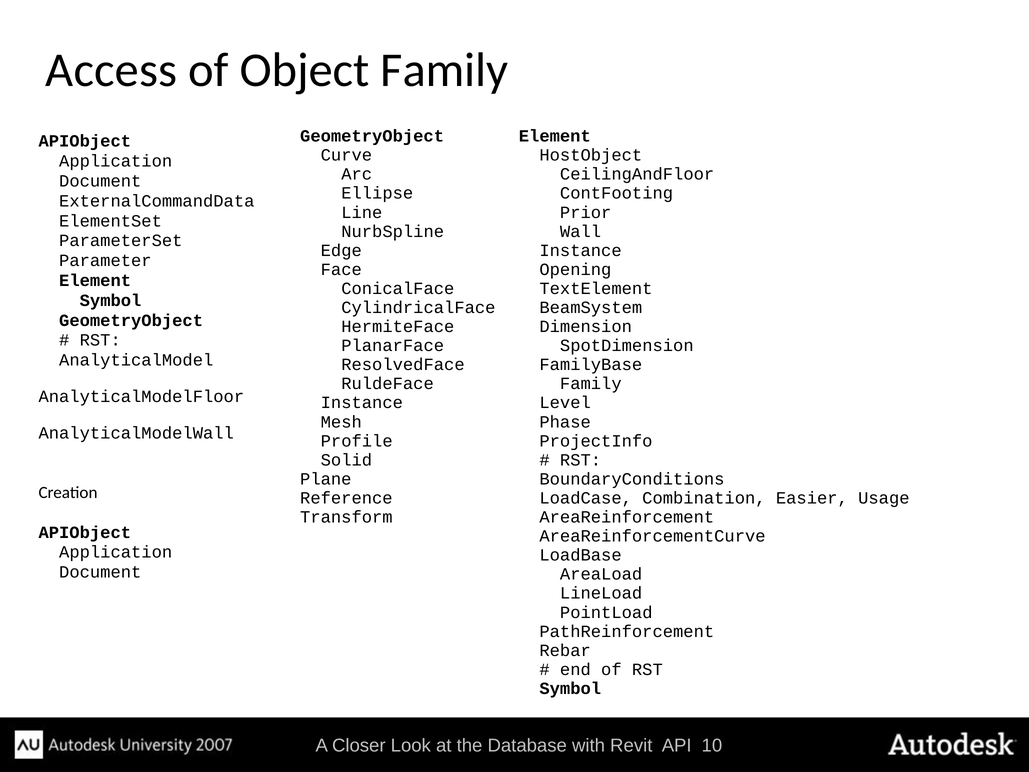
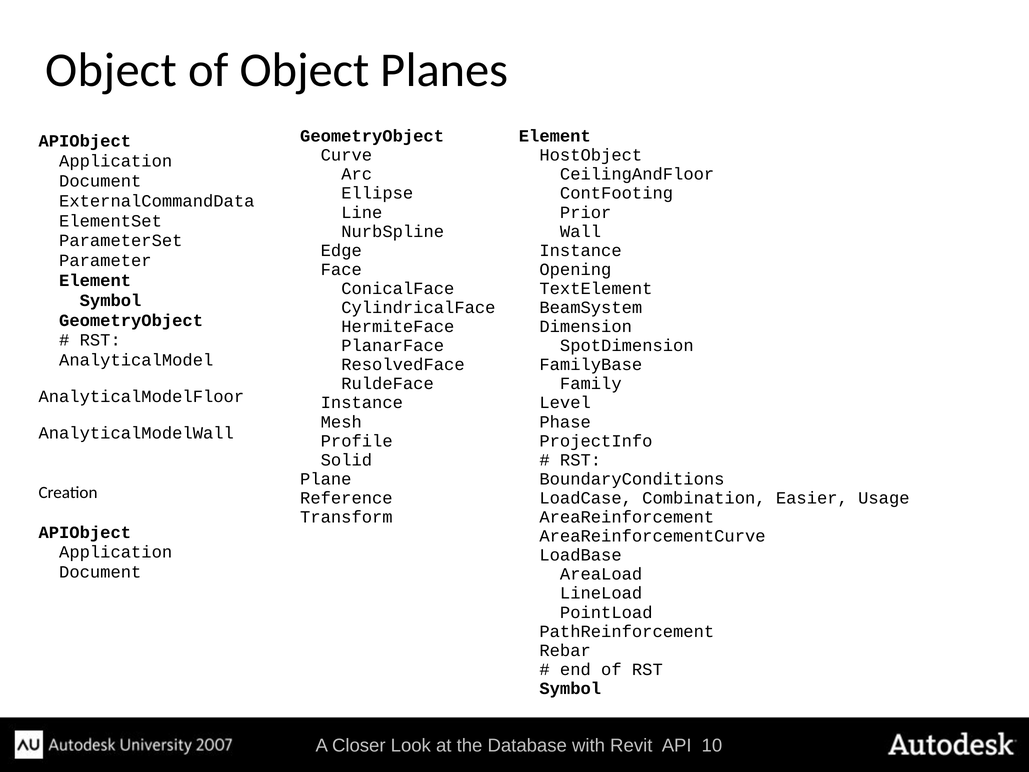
Access at (111, 70): Access -> Object
Object Family: Family -> Planes
